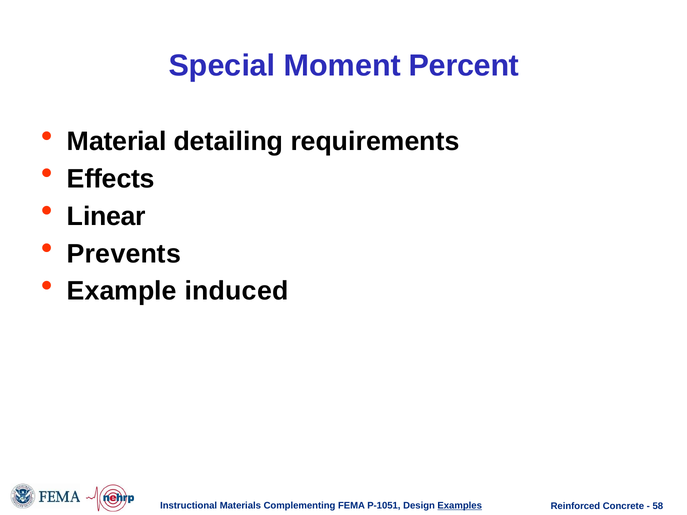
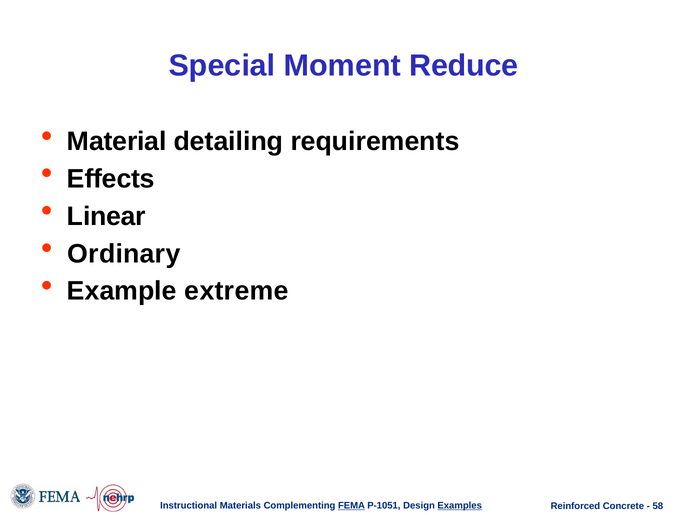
Percent: Percent -> Reduce
Prevents: Prevents -> Ordinary
induced: induced -> extreme
FEMA underline: none -> present
